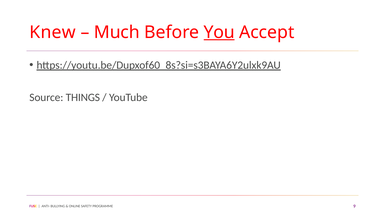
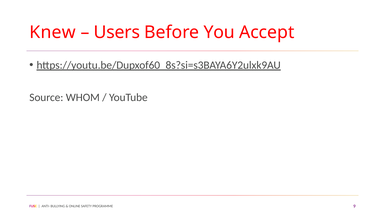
Much: Much -> Users
You underline: present -> none
THINGS: THINGS -> WHOM
